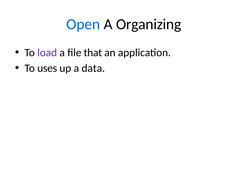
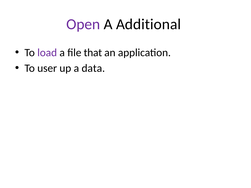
Open colour: blue -> purple
Organizing: Organizing -> Additional
uses: uses -> user
